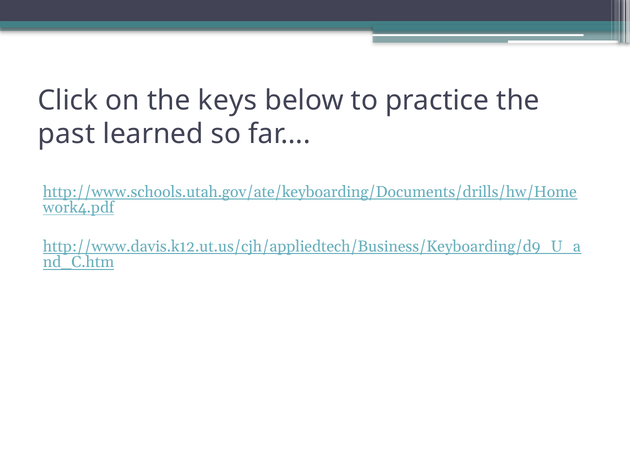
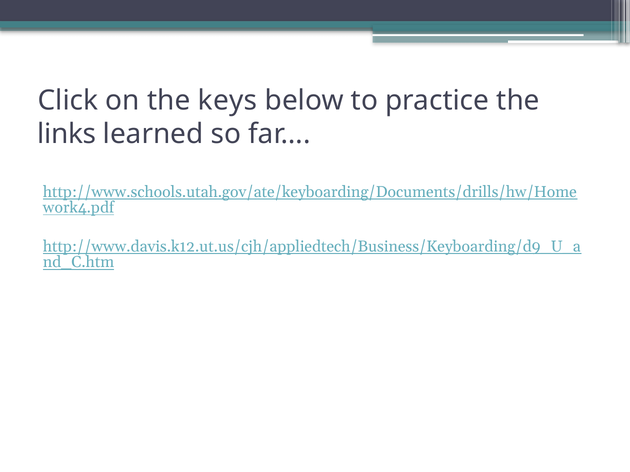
past: past -> links
